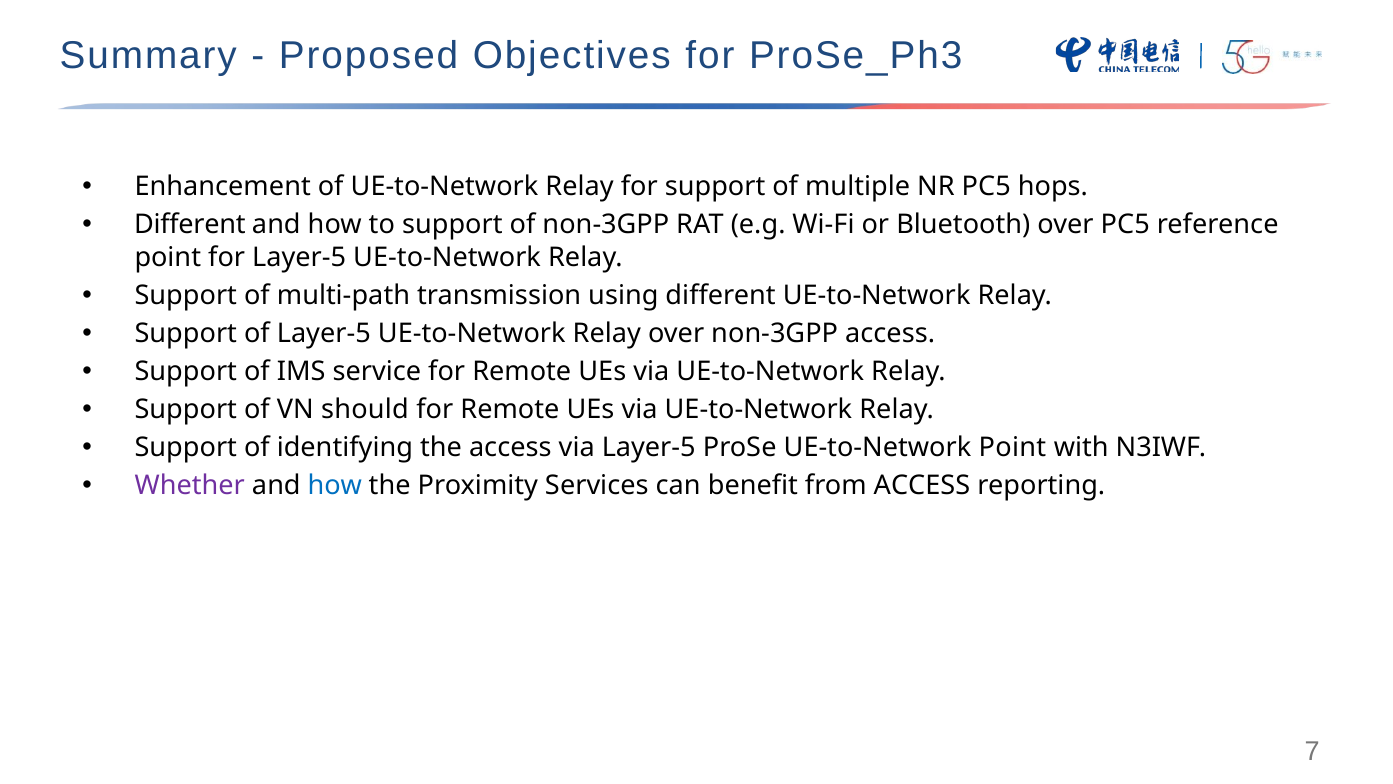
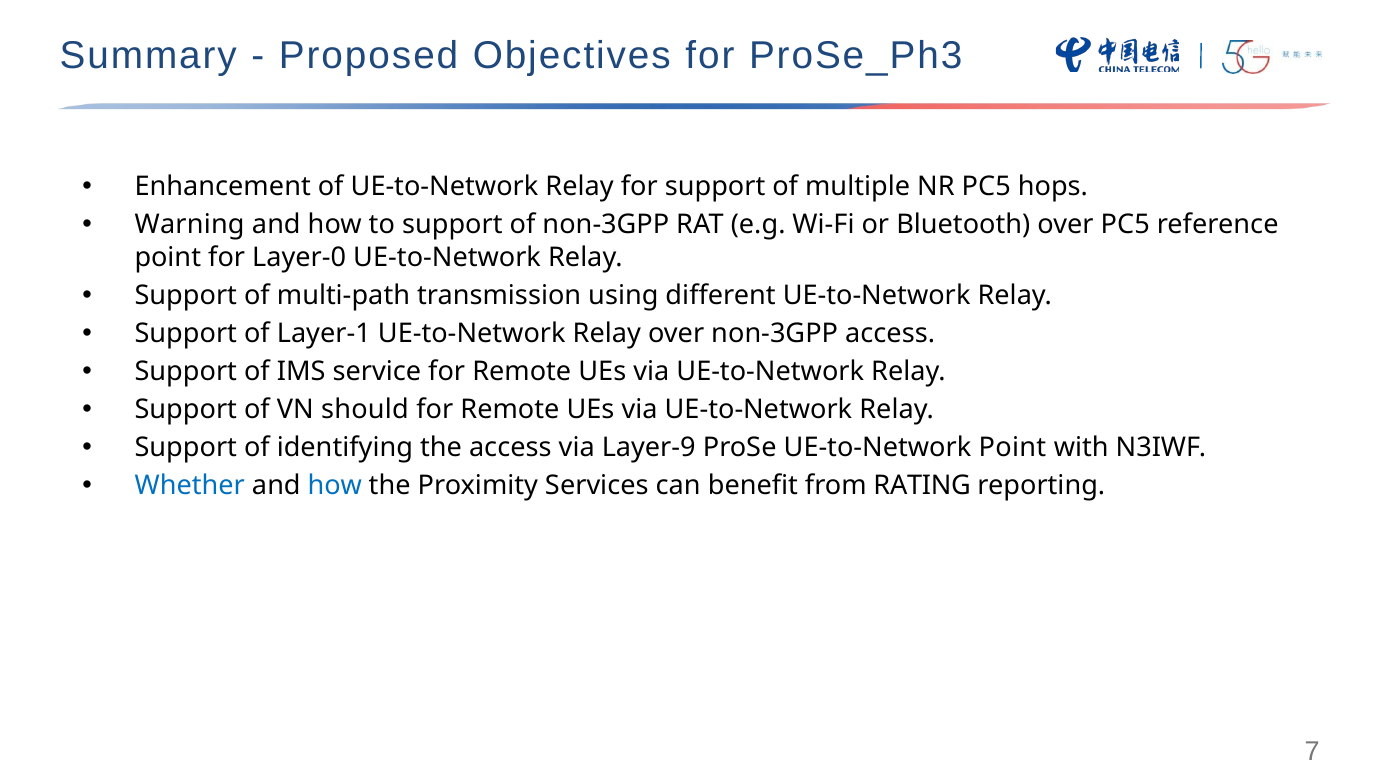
Different at (190, 225): Different -> Warning
for Layer-5: Layer-5 -> Layer-0
of Layer-5: Layer-5 -> Layer-1
via Layer-5: Layer-5 -> Layer-9
Whether colour: purple -> blue
from ACCESS: ACCESS -> RATING
